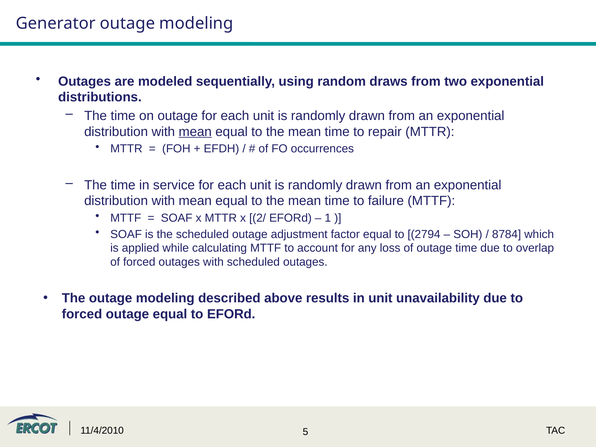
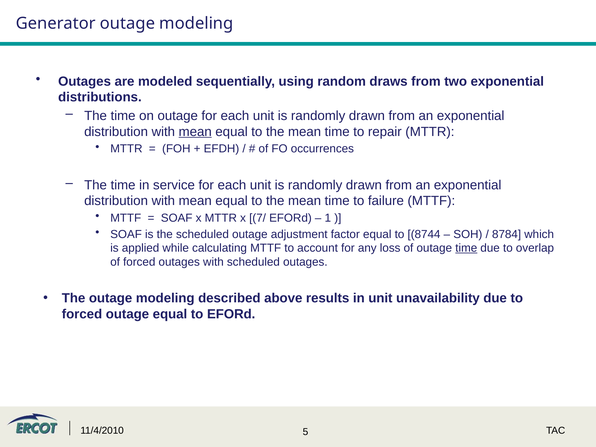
2/: 2/ -> 7/
2794: 2794 -> 8744
time at (466, 248) underline: none -> present
